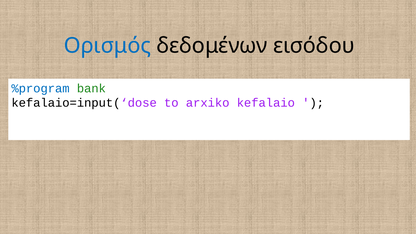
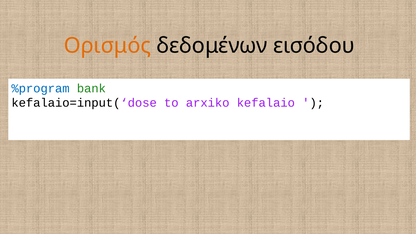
Ορισμός colour: blue -> orange
